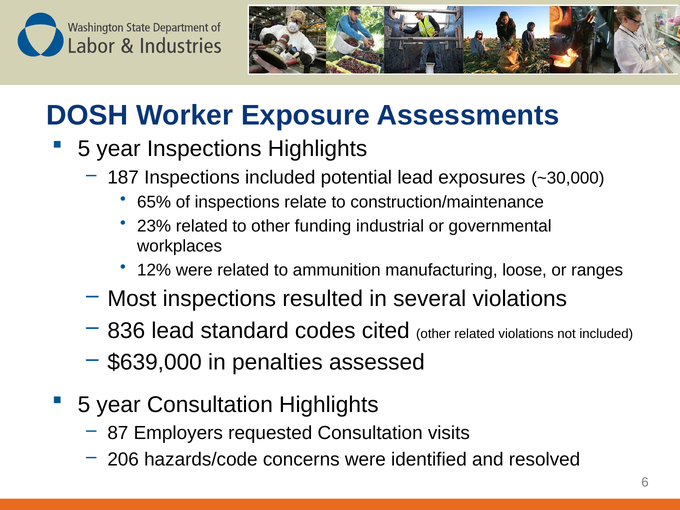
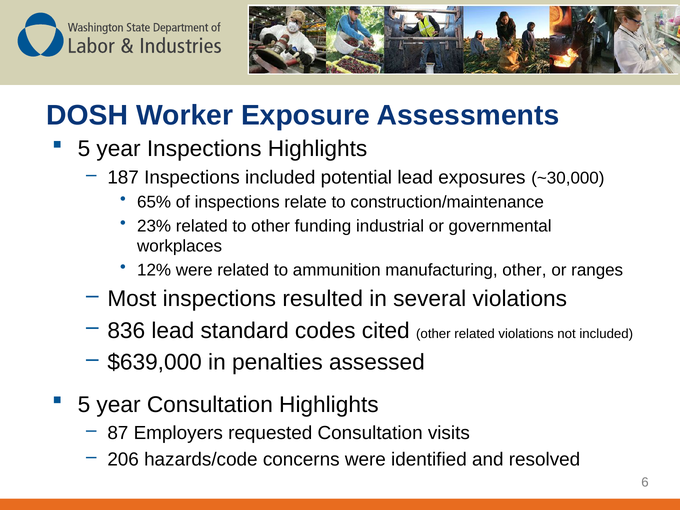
manufacturing loose: loose -> other
